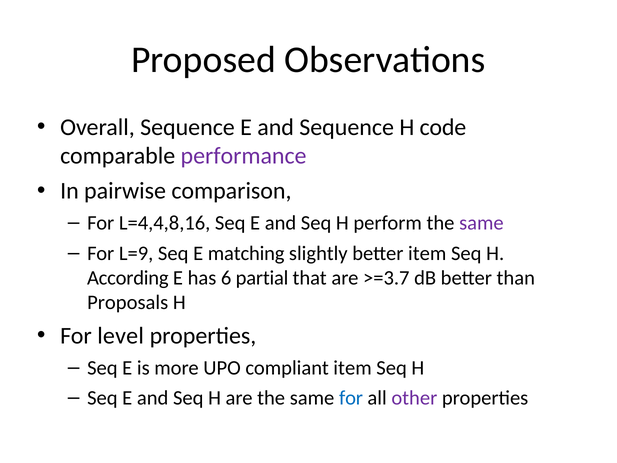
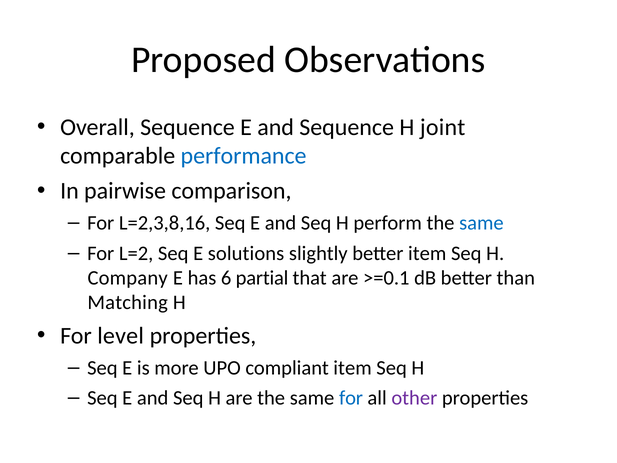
code: code -> joint
performance colour: purple -> blue
L=4,4,8,16: L=4,4,8,16 -> L=2,3,8,16
same at (481, 223) colour: purple -> blue
L=9: L=9 -> L=2
matching: matching -> solutions
According: According -> Company
>=3.7: >=3.7 -> >=0.1
Proposals: Proposals -> Matching
